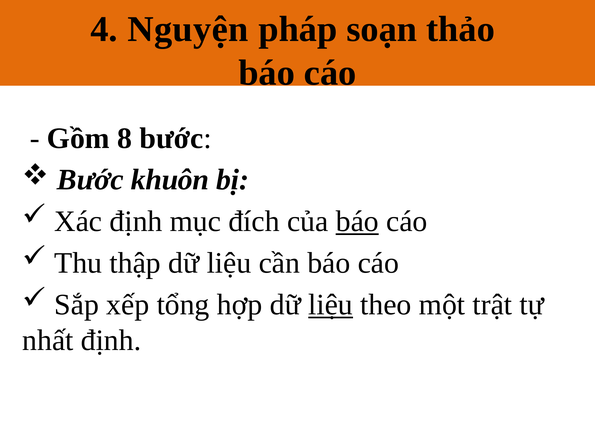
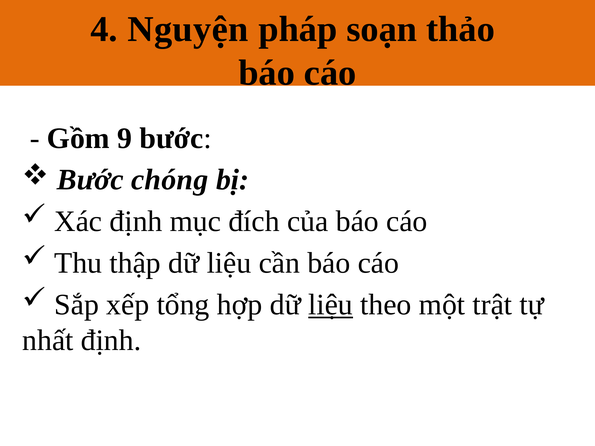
8: 8 -> 9
khuôn: khuôn -> chóng
báo at (357, 222) underline: present -> none
